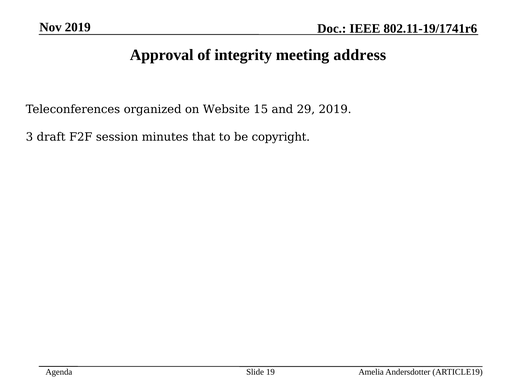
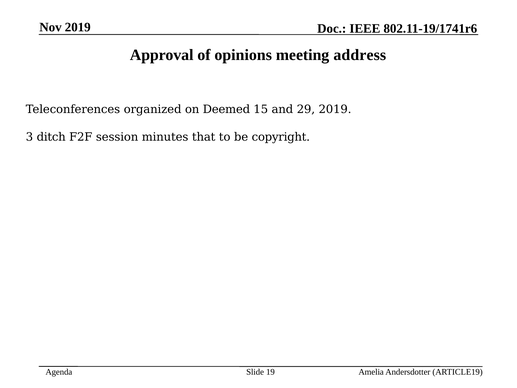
integrity: integrity -> opinions
Website: Website -> Deemed
draft: draft -> ditch
